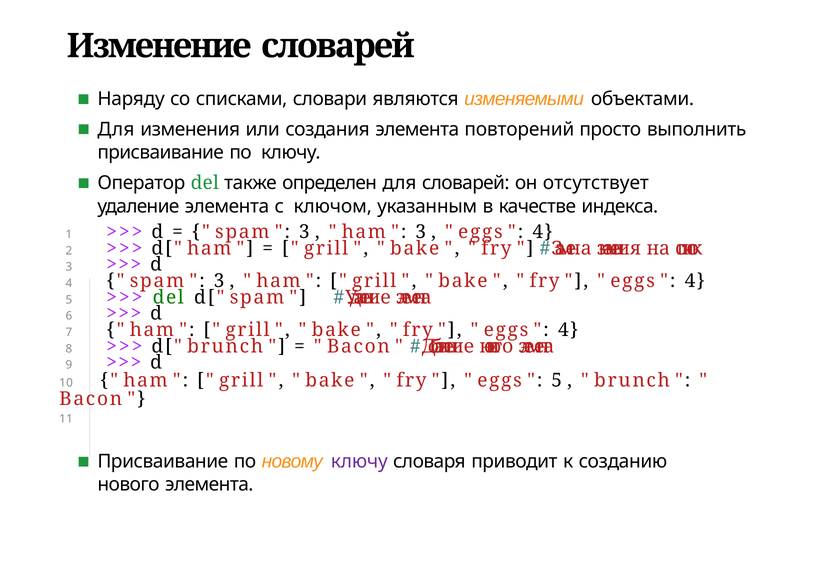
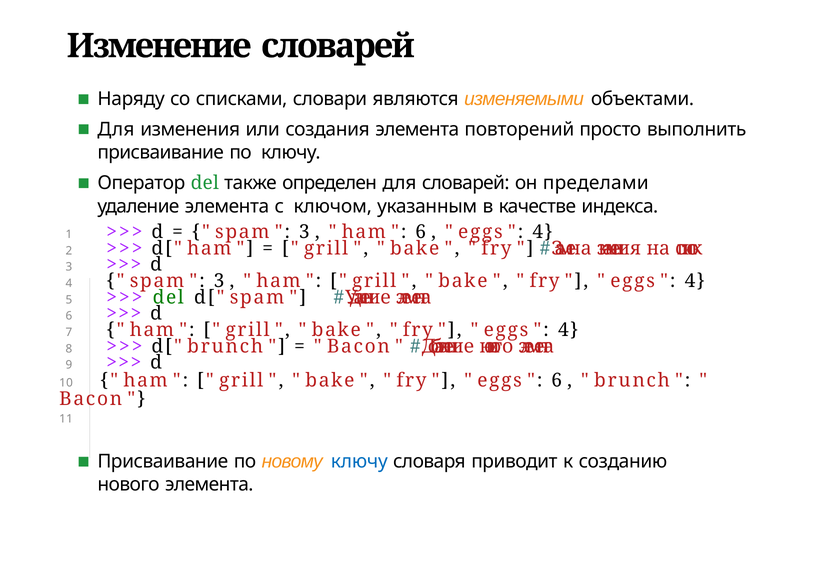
отсутствует: отсутствует -> пределами
3 at (421, 232): 3 -> 6
5 at (557, 381): 5 -> 6
ключу at (359, 461) colour: purple -> blue
